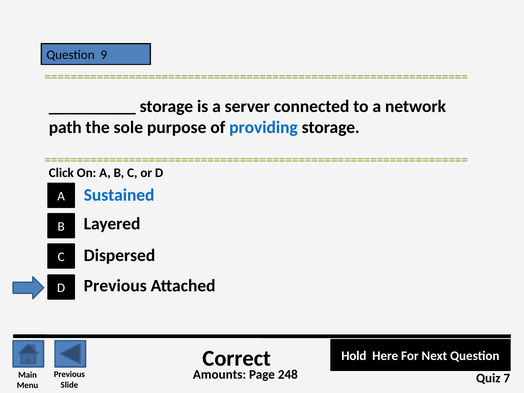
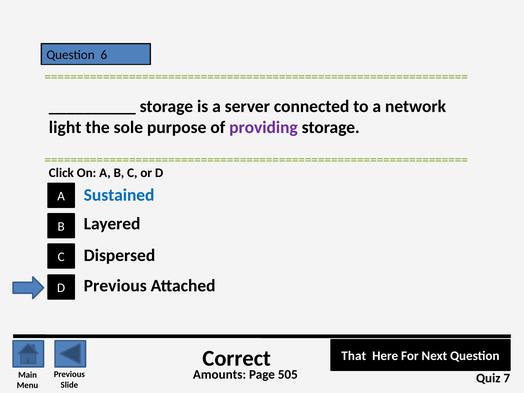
9: 9 -> 6
path: path -> light
providing colour: blue -> purple
Hold: Hold -> That
248: 248 -> 505
